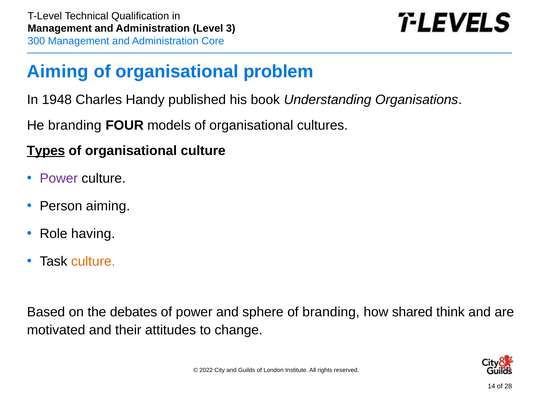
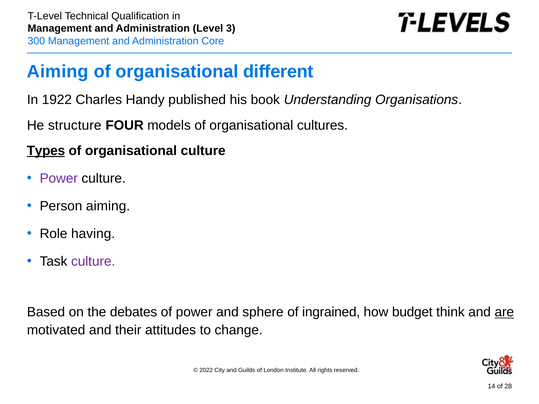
problem: problem -> different
1948: 1948 -> 1922
He branding: branding -> structure
culture at (93, 262) colour: orange -> purple
of branding: branding -> ingrained
shared: shared -> budget
are underline: none -> present
